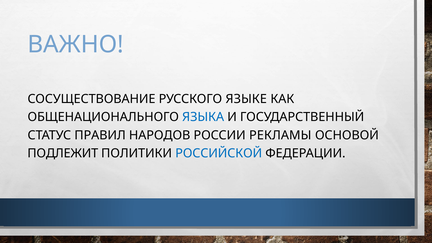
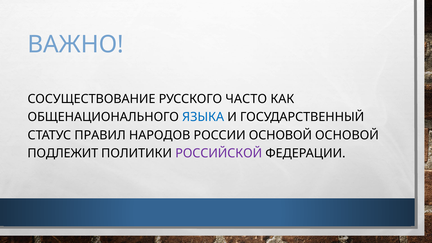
ЯЗЫКЕ: ЯЗЫКЕ -> ЧАСТО
РОССИИ РЕКЛАМЫ: РЕКЛАМЫ -> ОСНОВОЙ
РОССИЙСКОЙ colour: blue -> purple
